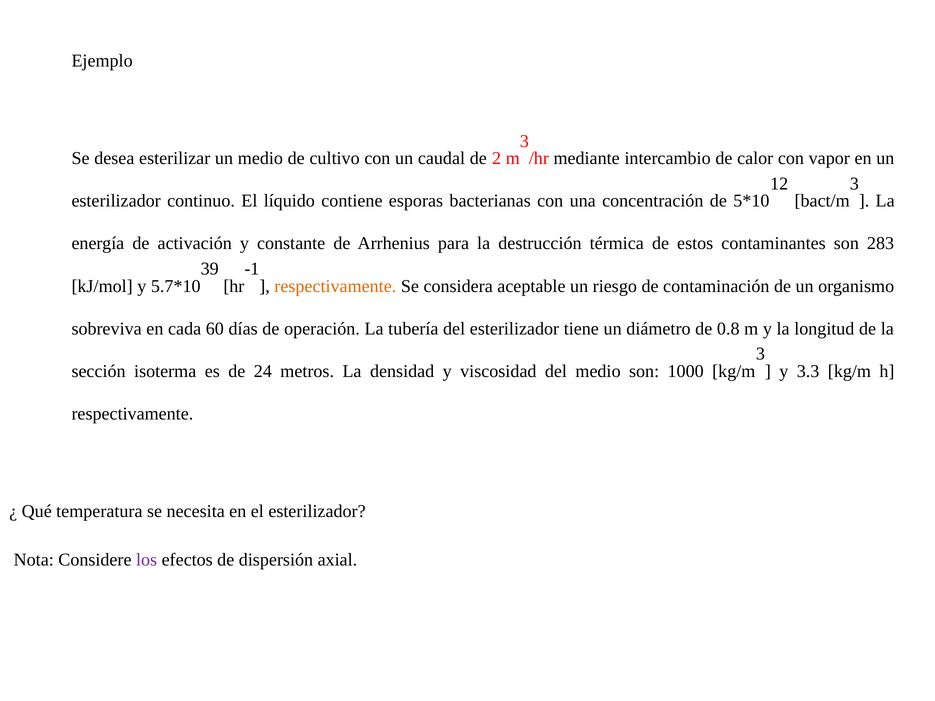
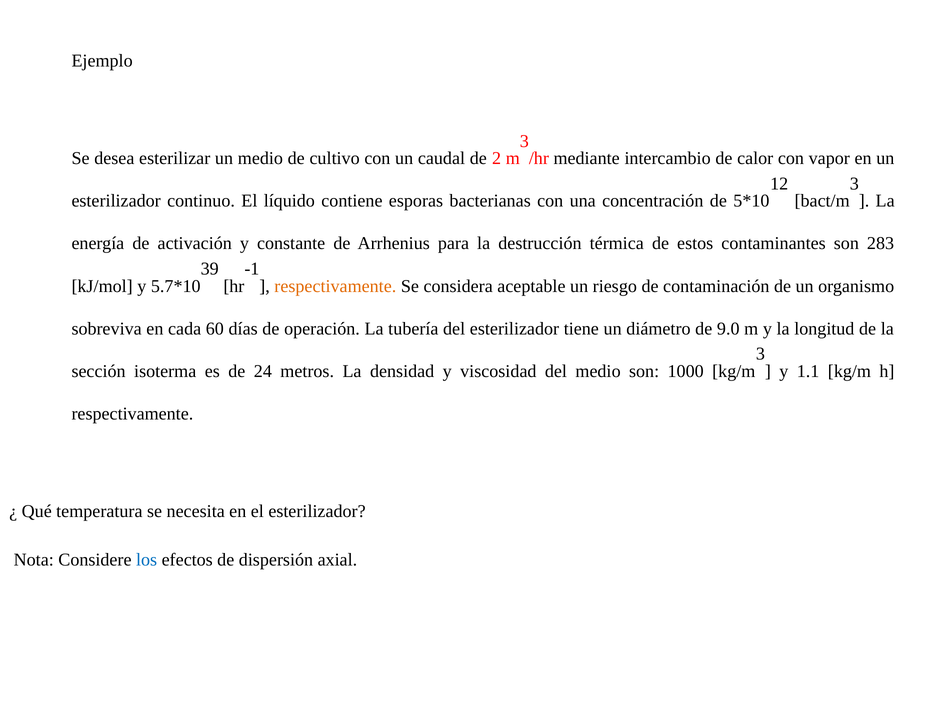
0.8: 0.8 -> 9.0
3.3: 3.3 -> 1.1
los colour: purple -> blue
